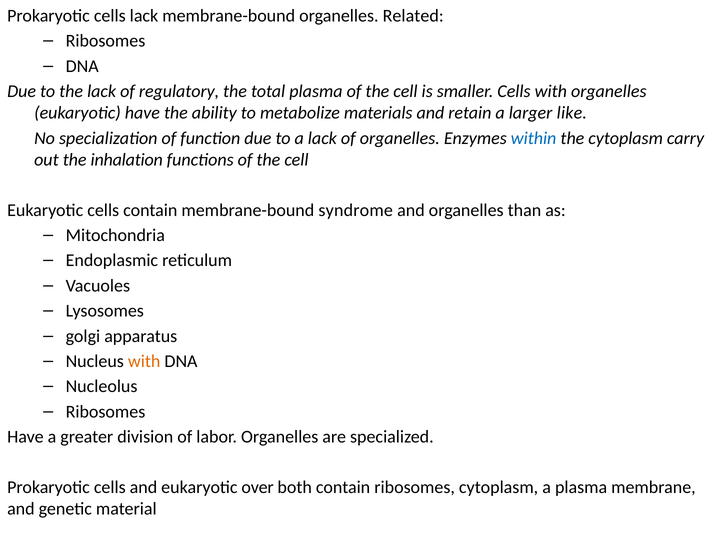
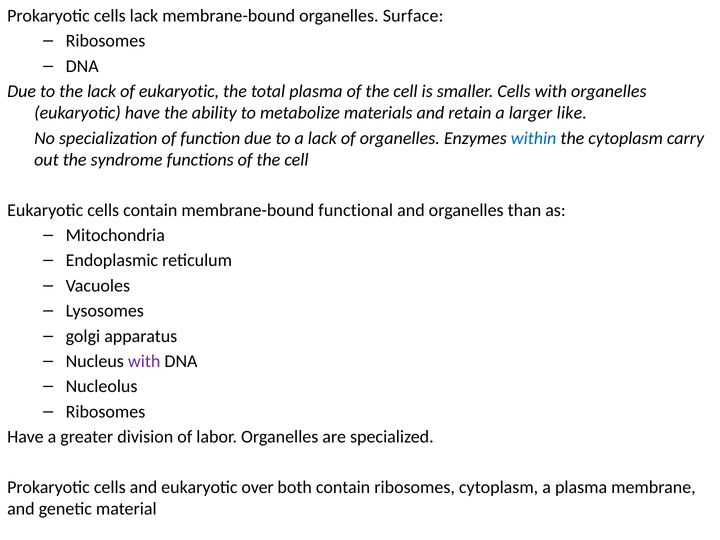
Related: Related -> Surface
of regulatory: regulatory -> eukaryotic
inhalation: inhalation -> syndrome
syndrome: syndrome -> functional
with at (144, 361) colour: orange -> purple
